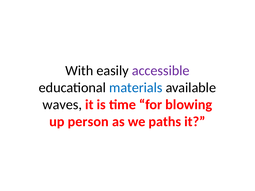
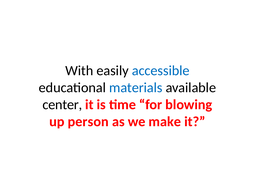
accessible colour: purple -> blue
waves: waves -> center
paths: paths -> make
